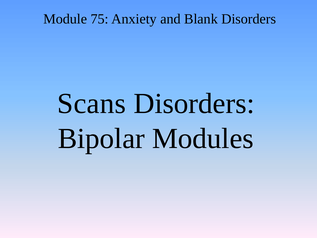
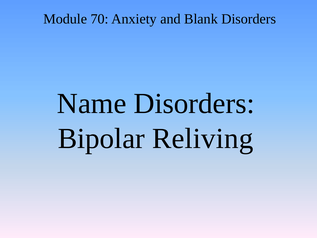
75: 75 -> 70
Scans: Scans -> Name
Modules: Modules -> Reliving
